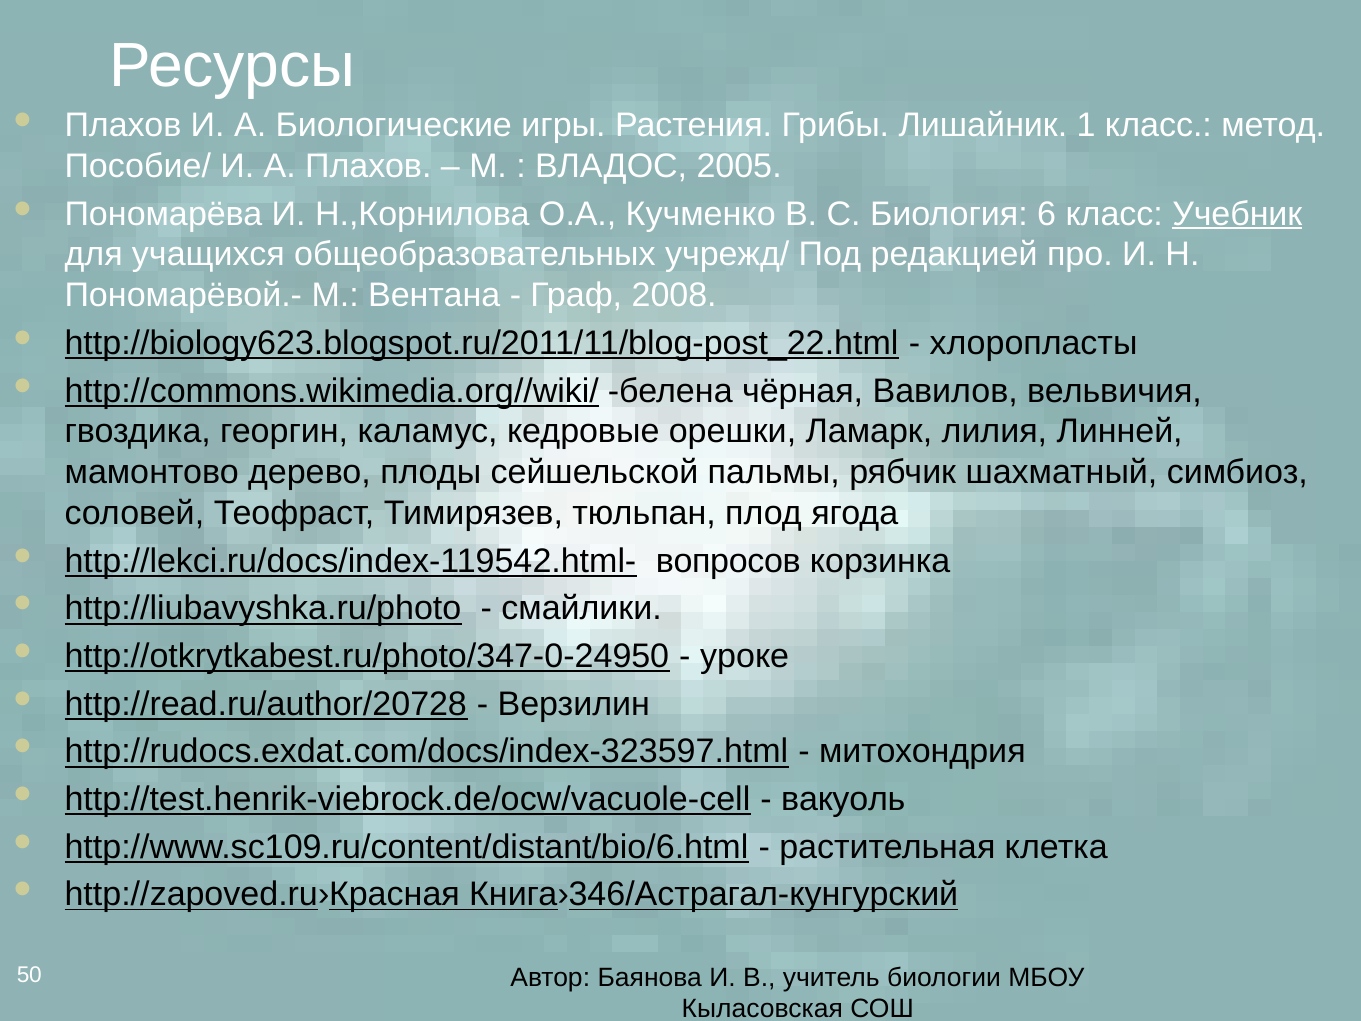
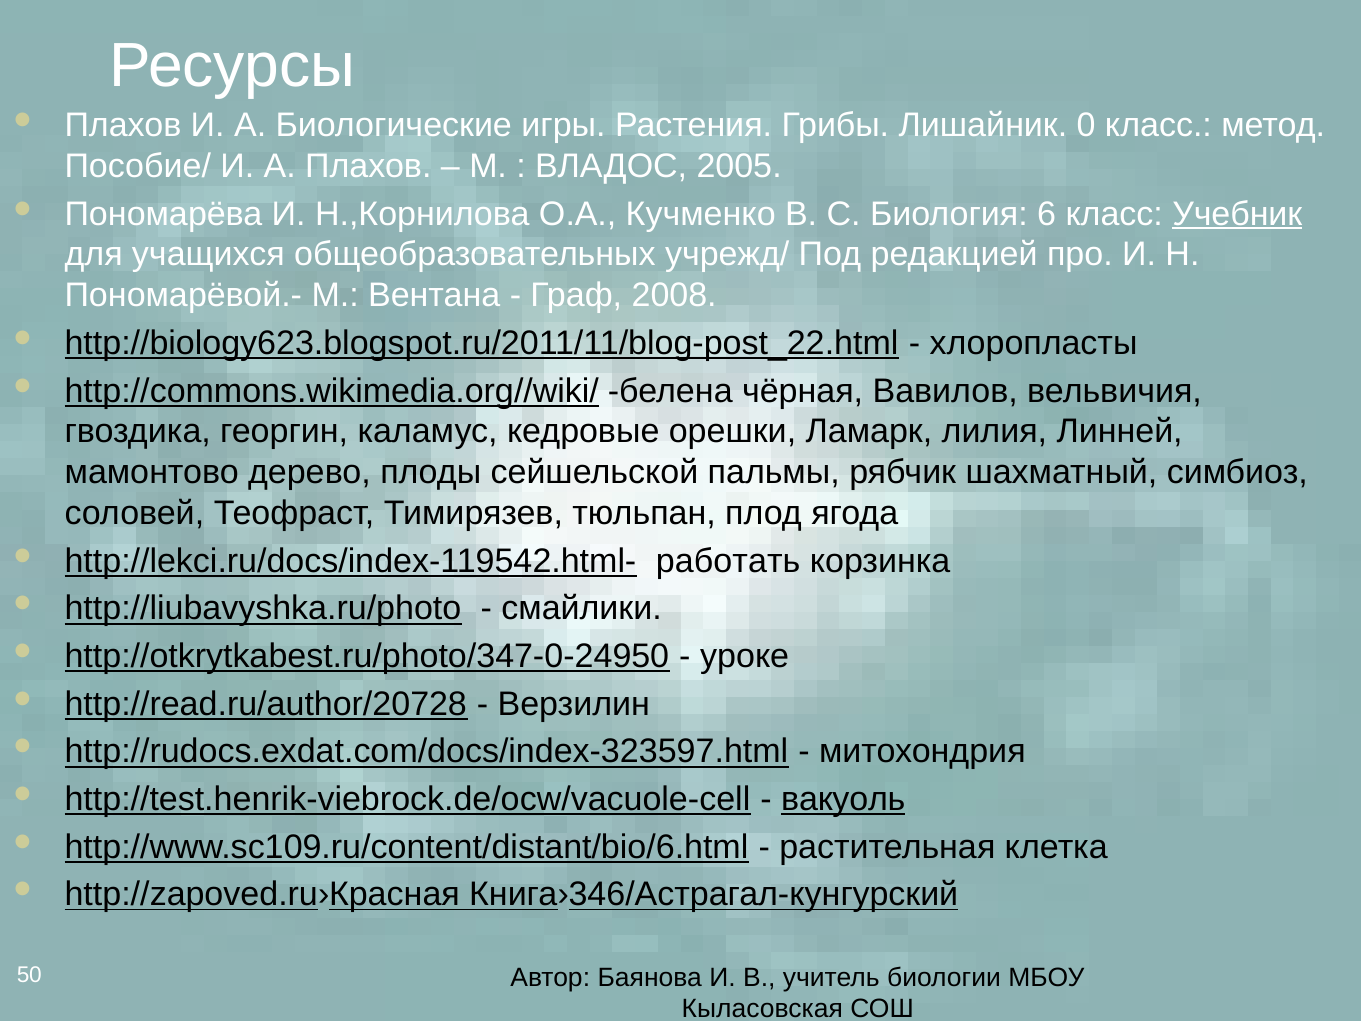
1: 1 -> 0
вопросов: вопросов -> работать
вакуоль underline: none -> present
